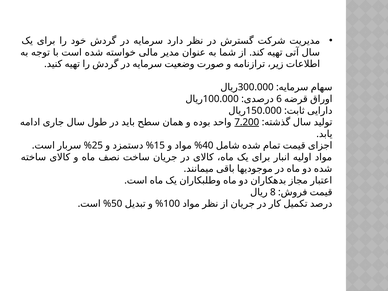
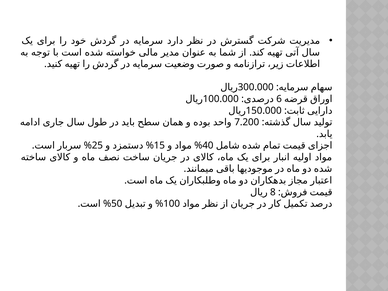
7.200 underline: present -> none
